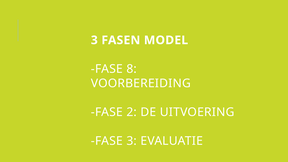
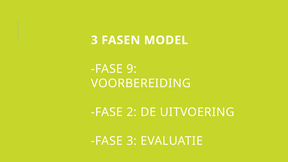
8: 8 -> 9
